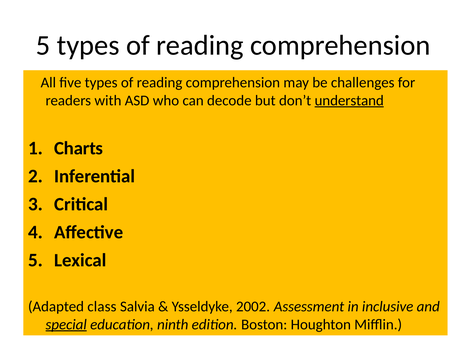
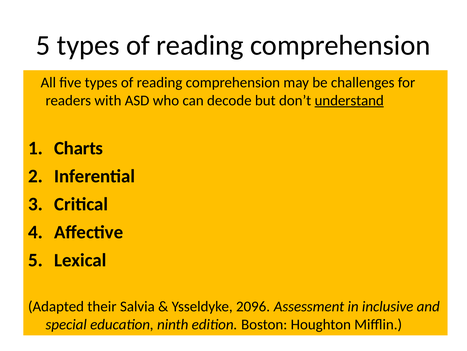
class: class -> their
2002: 2002 -> 2096
special underline: present -> none
